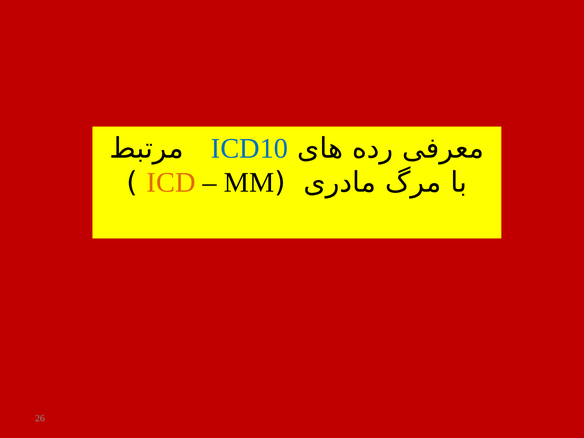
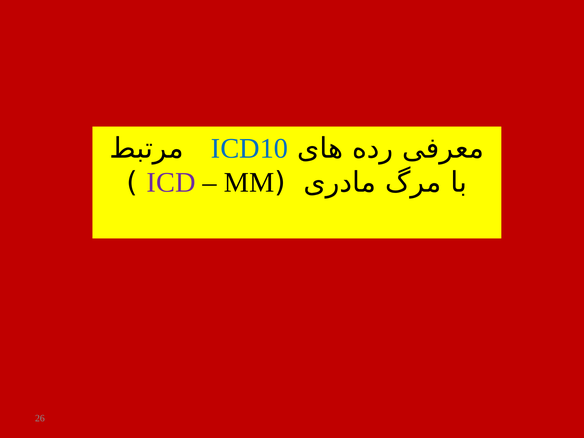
ICD colour: orange -> purple
